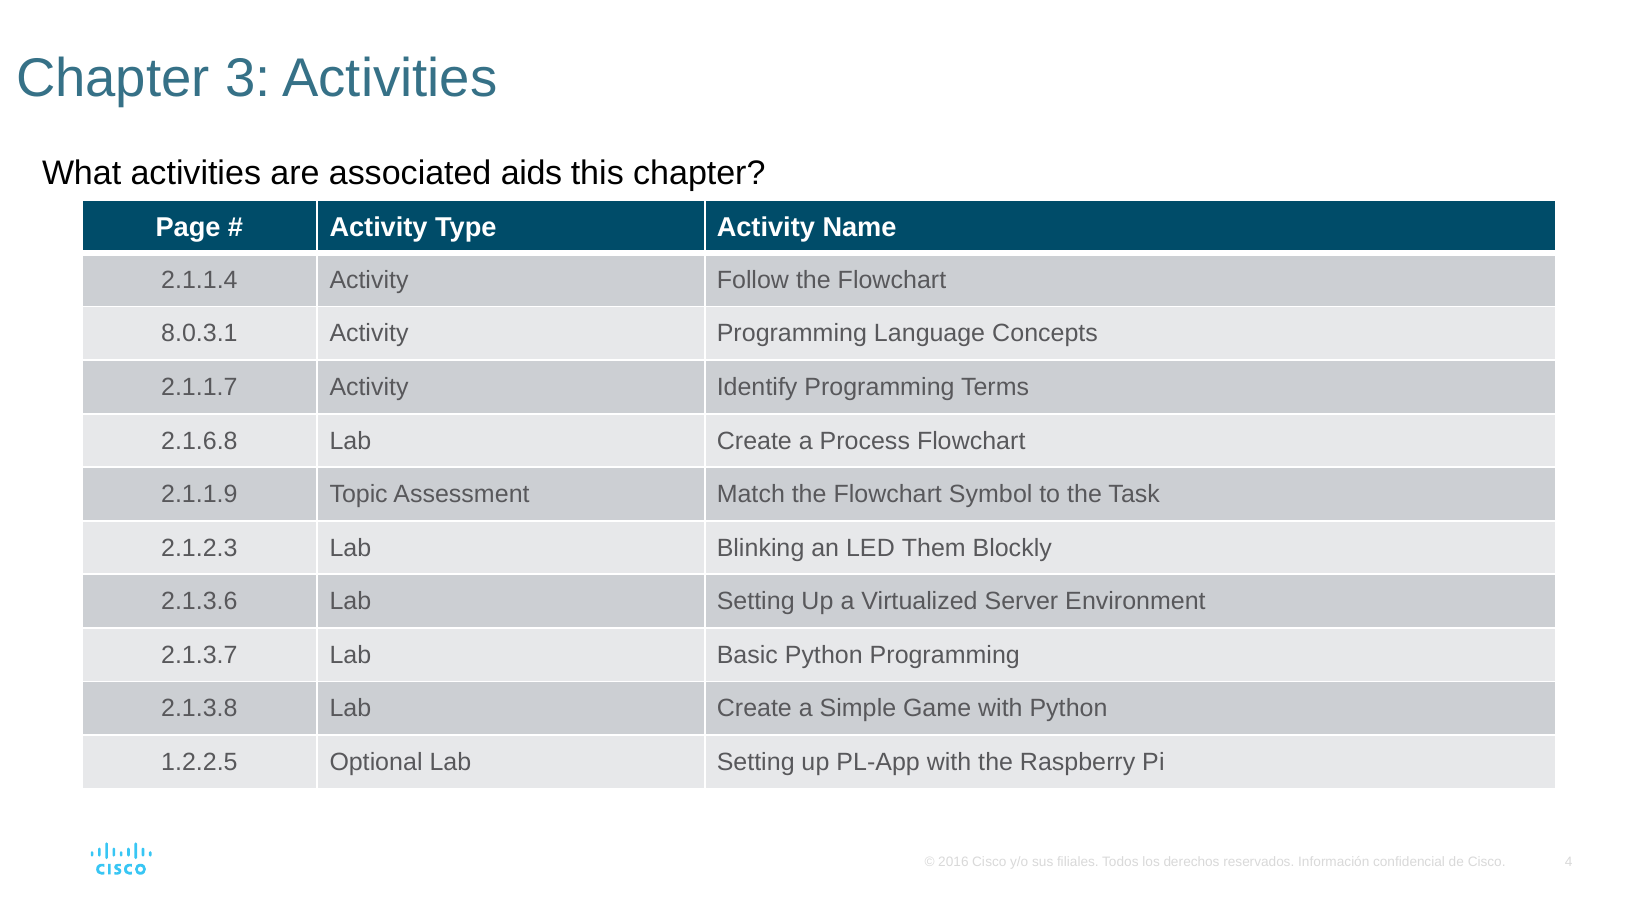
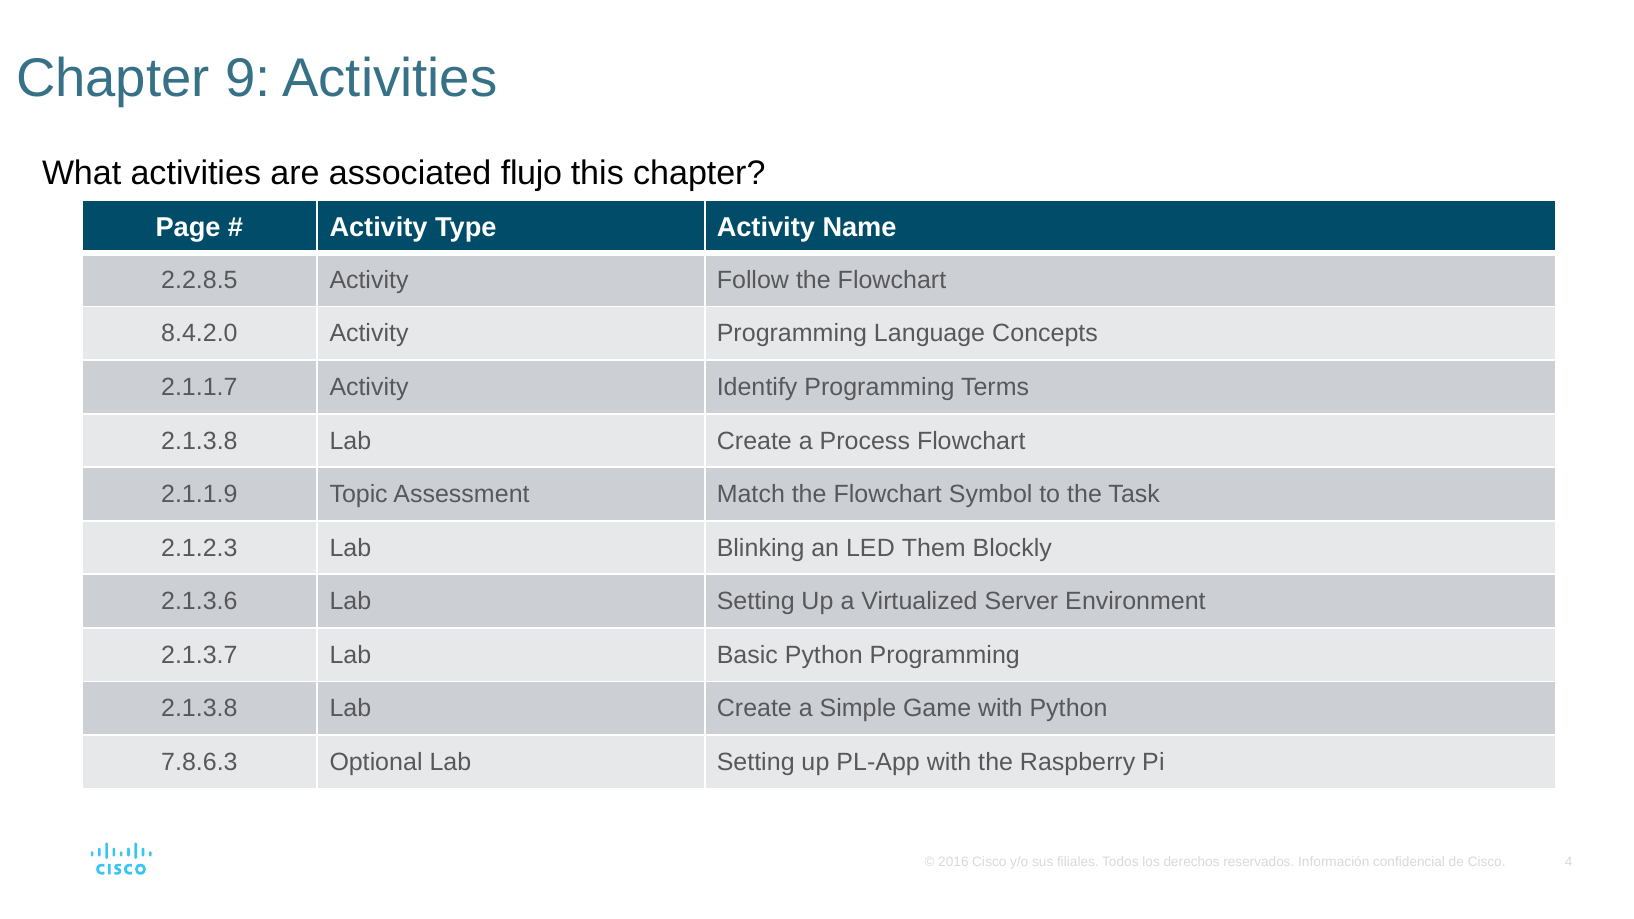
3: 3 -> 9
aids: aids -> flujo
2.1.1.4: 2.1.1.4 -> 2.2.8.5
8.0.3.1: 8.0.3.1 -> 8.4.2.0
2.1.6.8 at (199, 441): 2.1.6.8 -> 2.1.3.8
1.2.2.5: 1.2.2.5 -> 7.8.6.3
